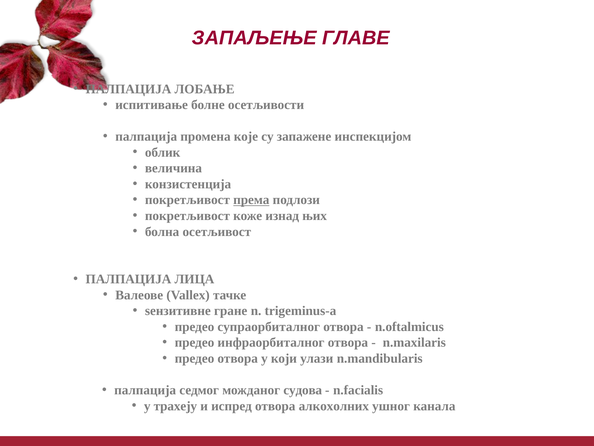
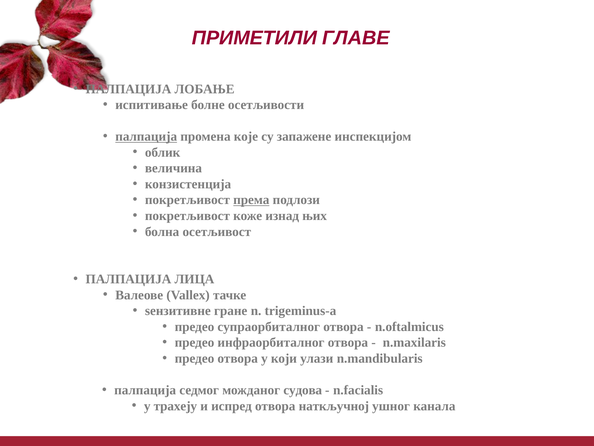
ЗАПАЉЕЊЕ: ЗАПАЉЕЊЕ -> ПРИМЕТИЛИ
палпација at (146, 136) underline: none -> present
алкохолних: алкохолних -> наткључној
